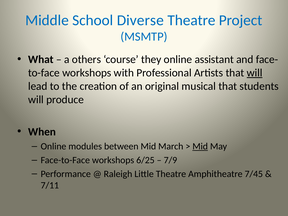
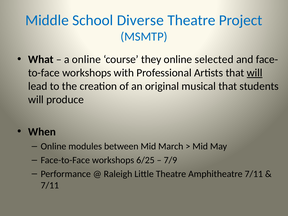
a others: others -> online
assistant: assistant -> selected
Mid at (200, 146) underline: present -> none
Amphitheatre 7/45: 7/45 -> 7/11
